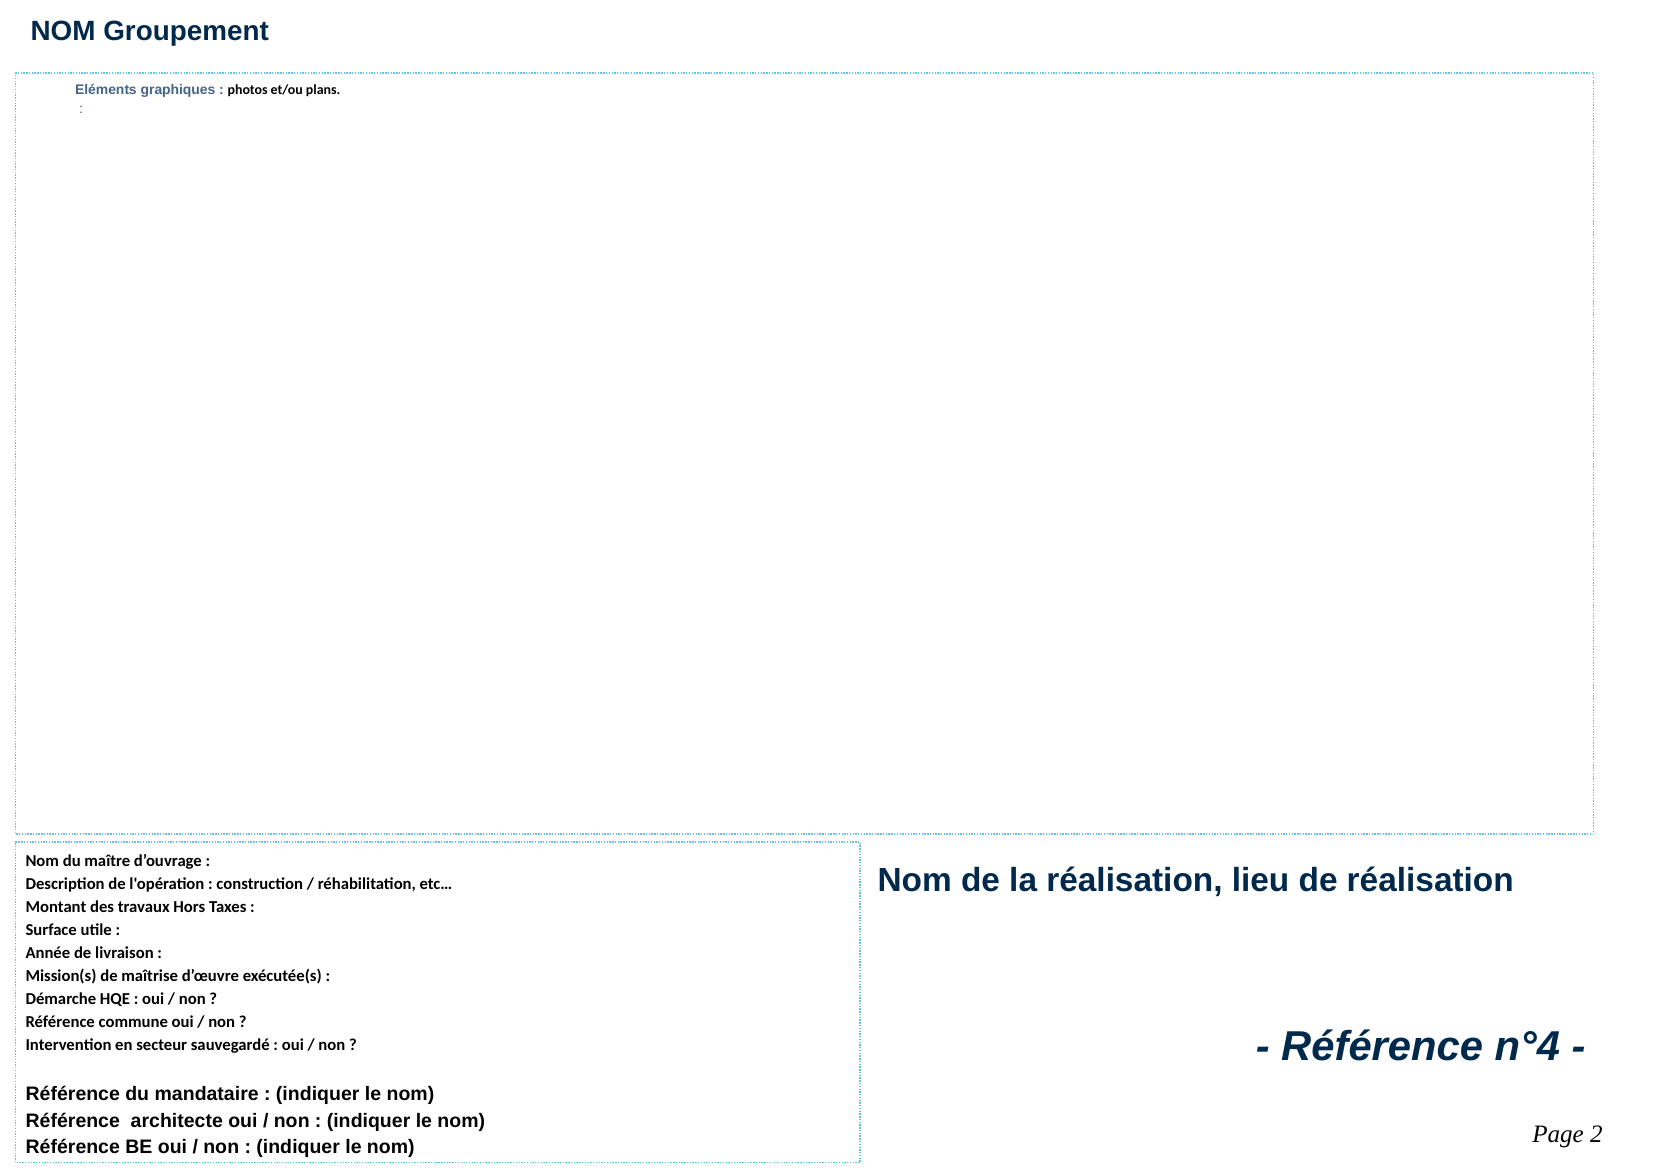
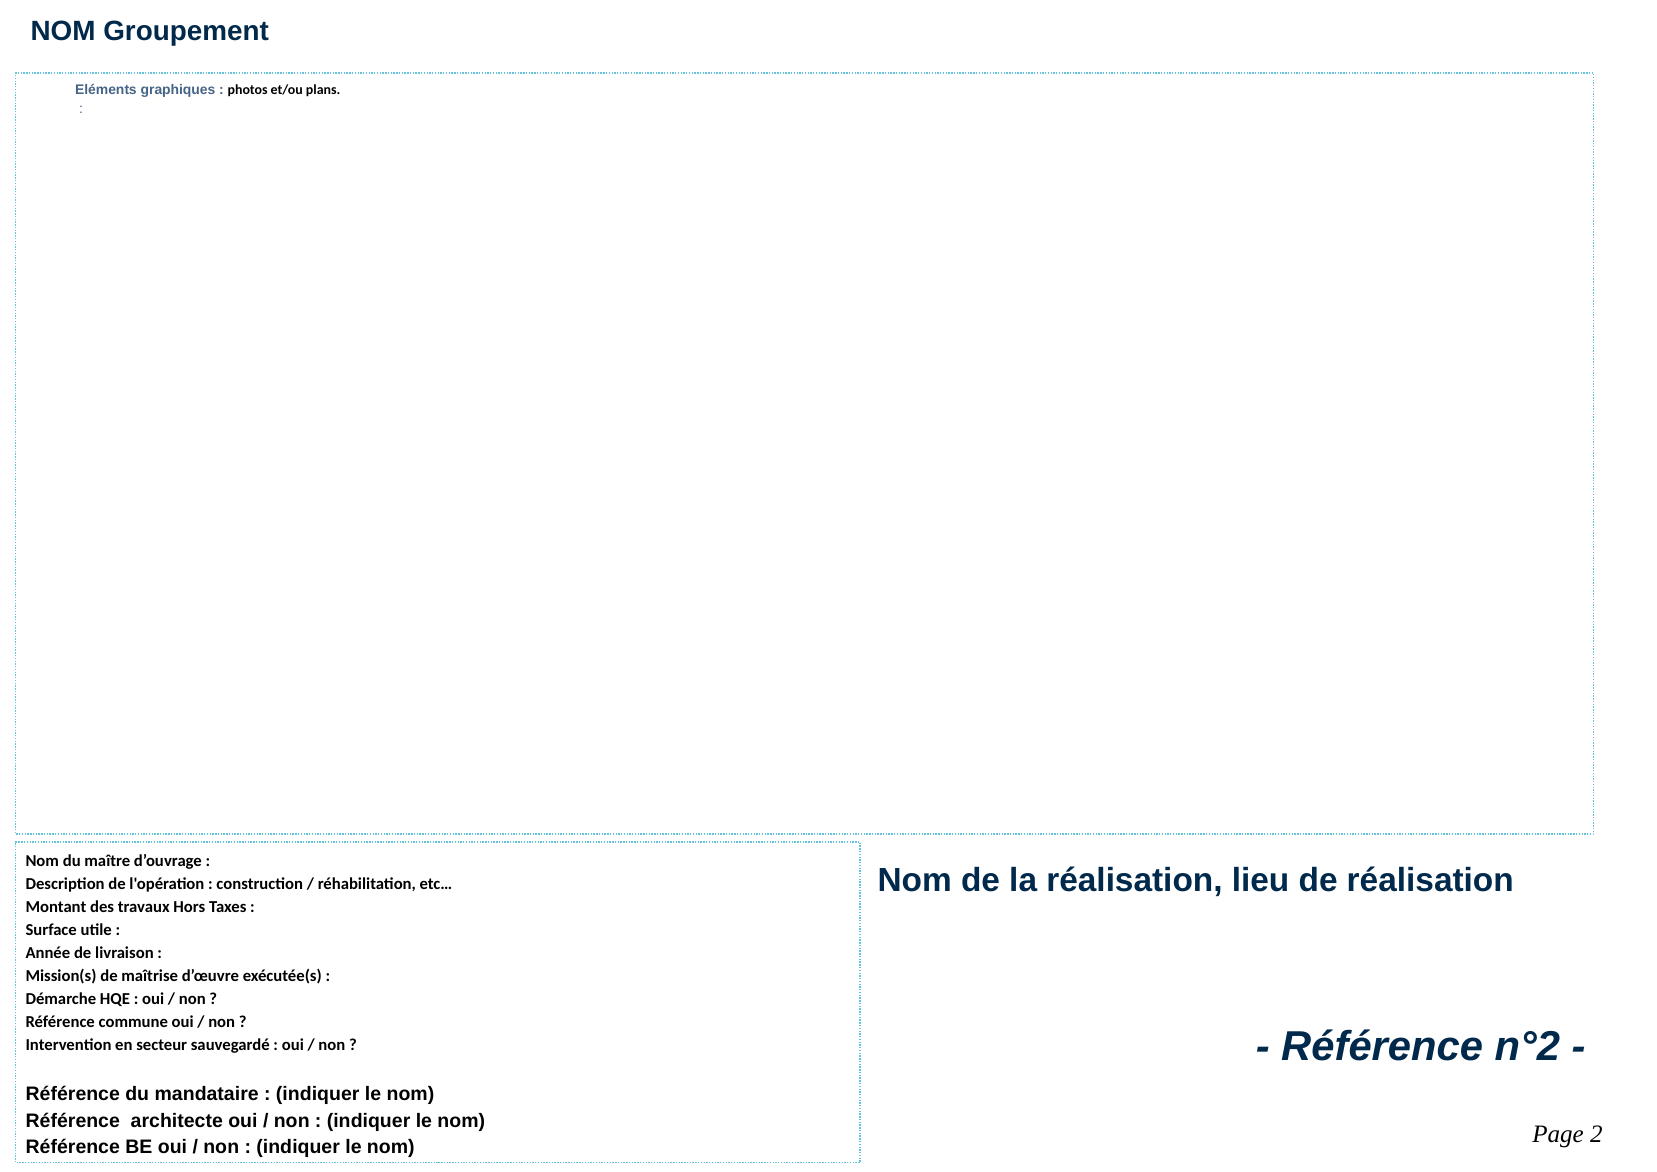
n°4: n°4 -> n°2
